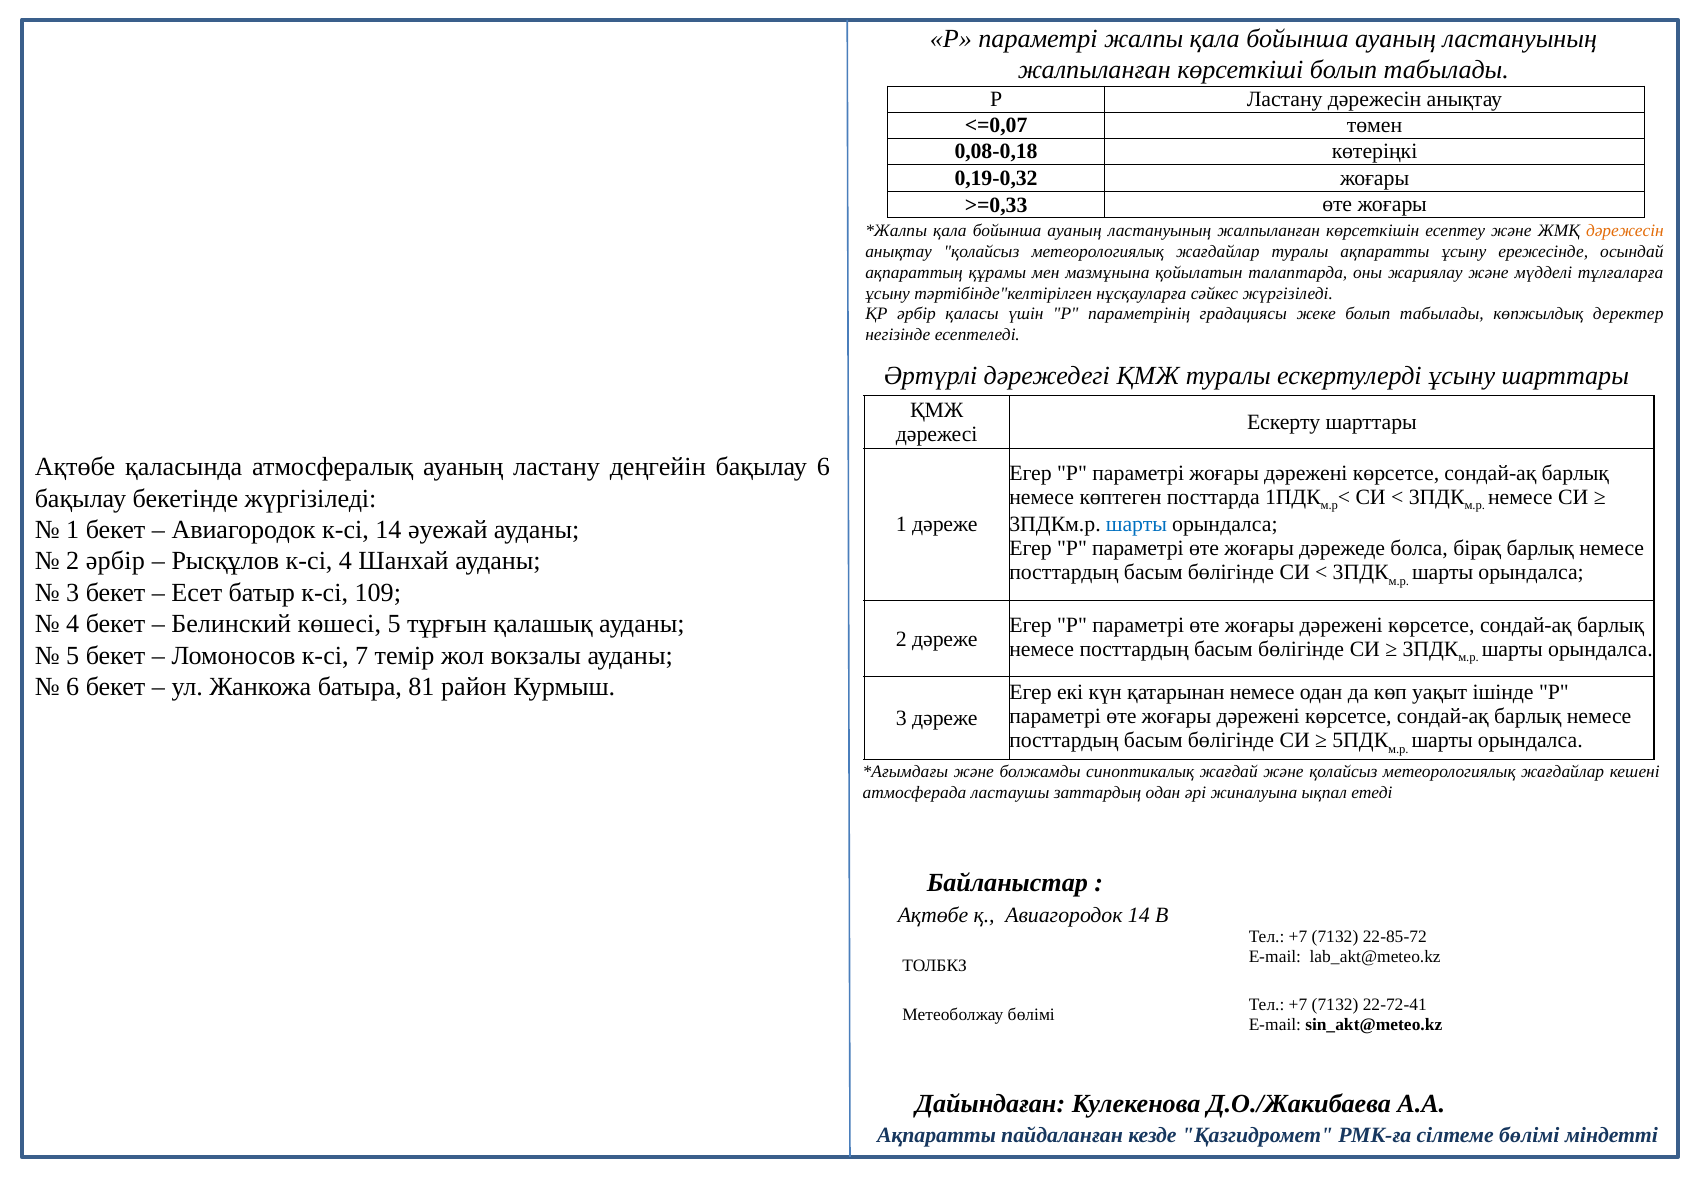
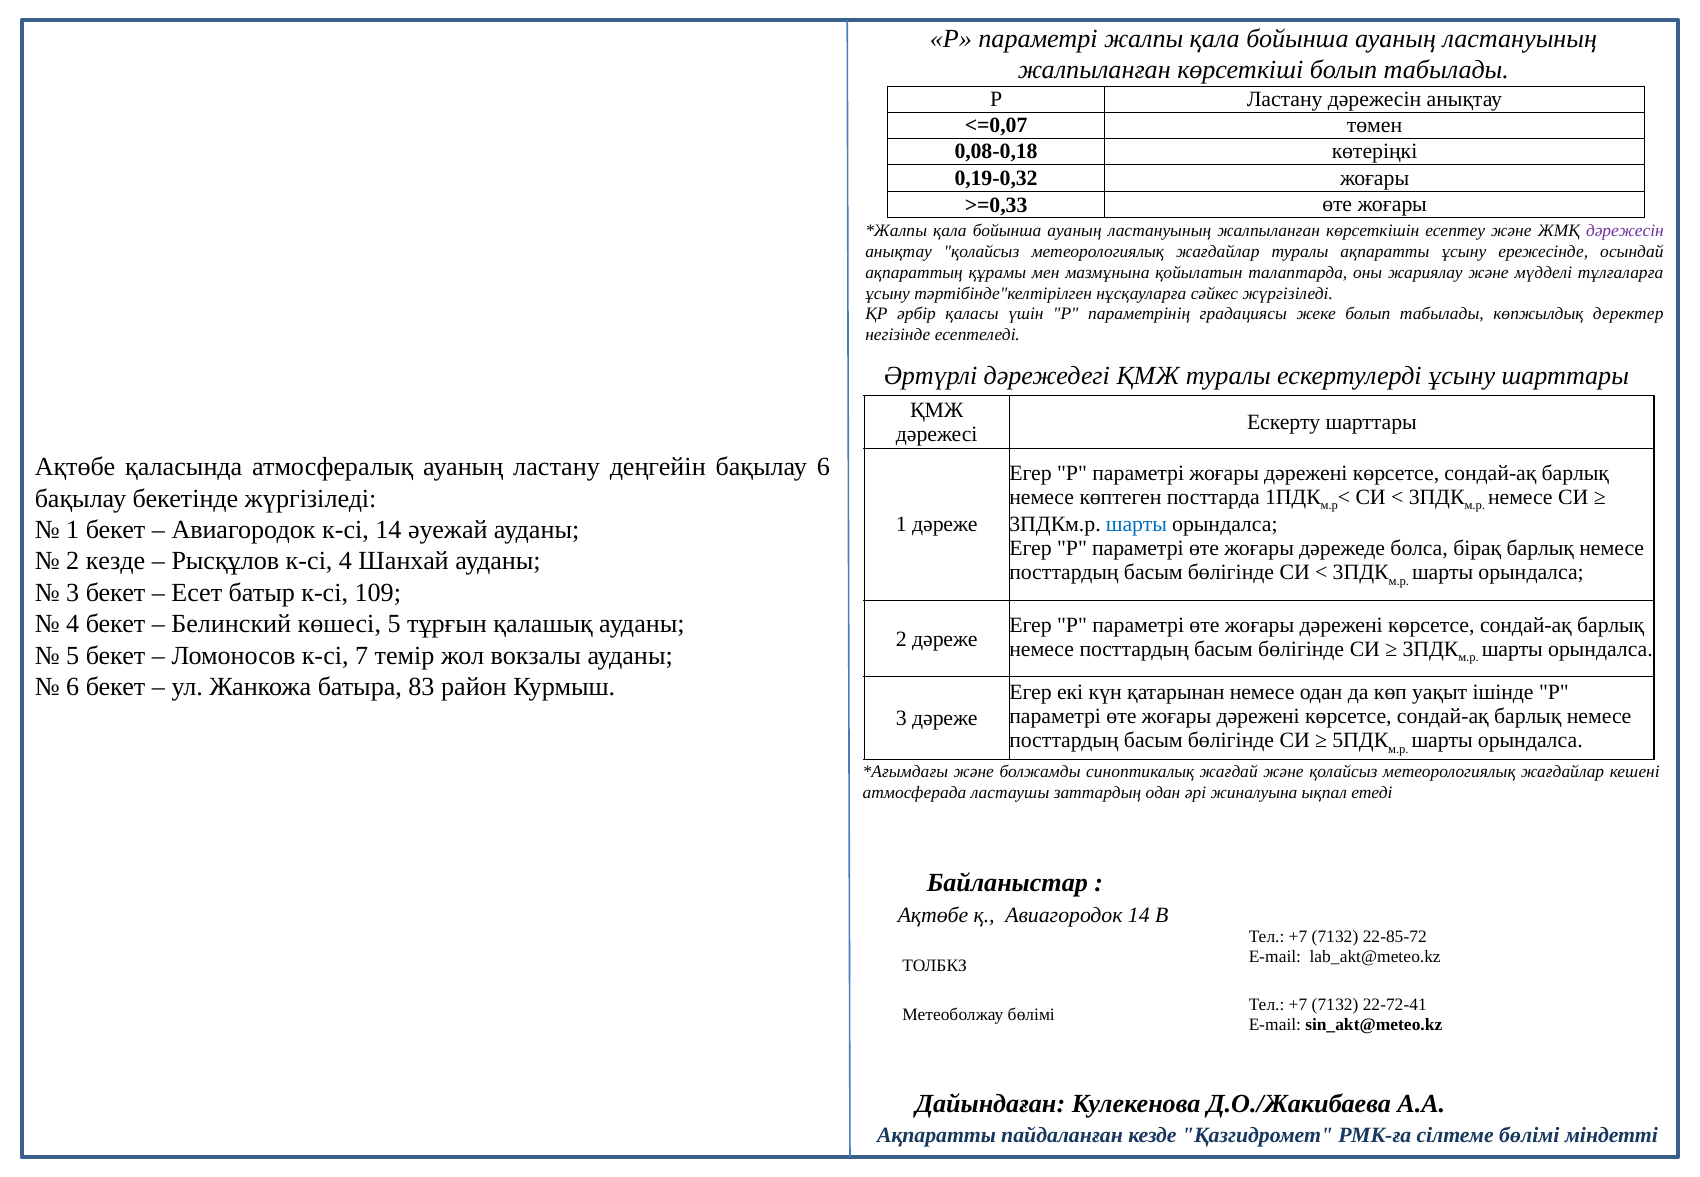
дәрежесін at (1625, 231) colour: orange -> purple
2 әрбір: әрбір -> кезде
81: 81 -> 83
